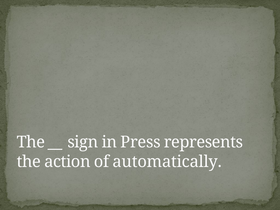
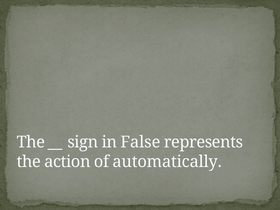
Press: Press -> False
